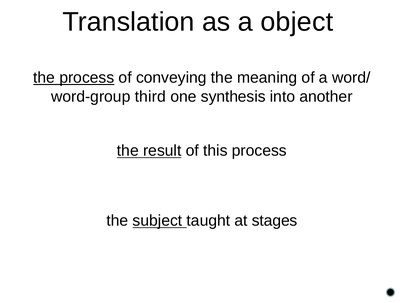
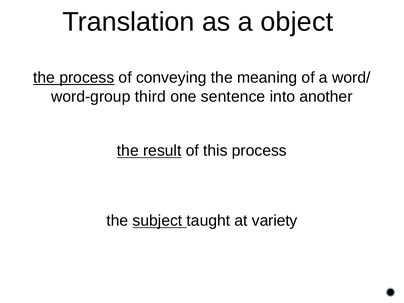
synthesis: synthesis -> sentence
stages: stages -> variety
